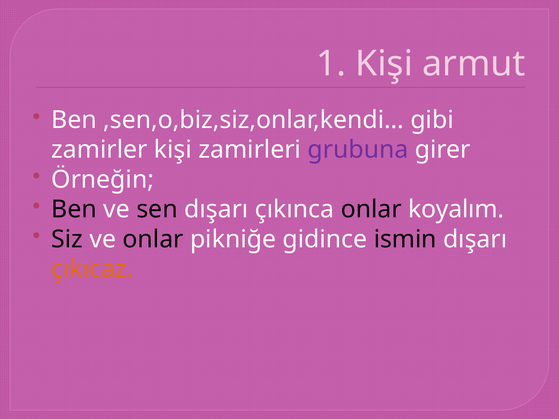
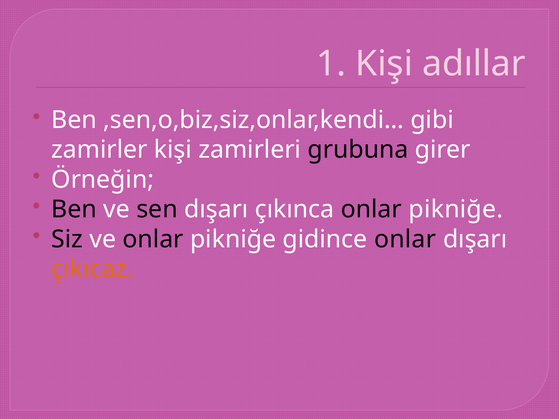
armut: armut -> adıllar
grubuna colour: purple -> black
çıkınca onlar koyalım: koyalım -> pikniğe
gidince ismin: ismin -> onlar
